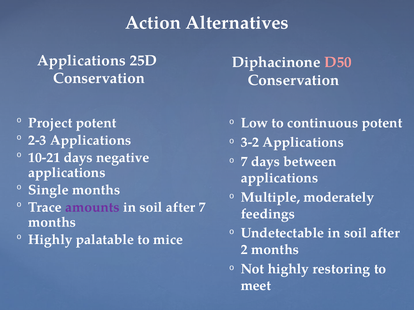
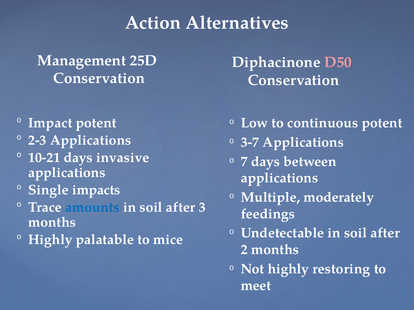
Applications at (82, 61): Applications -> Management
Project: Project -> Impact
3-2: 3-2 -> 3-7
negative: negative -> invasive
Single months: months -> impacts
amounts colour: purple -> blue
after 7: 7 -> 3
